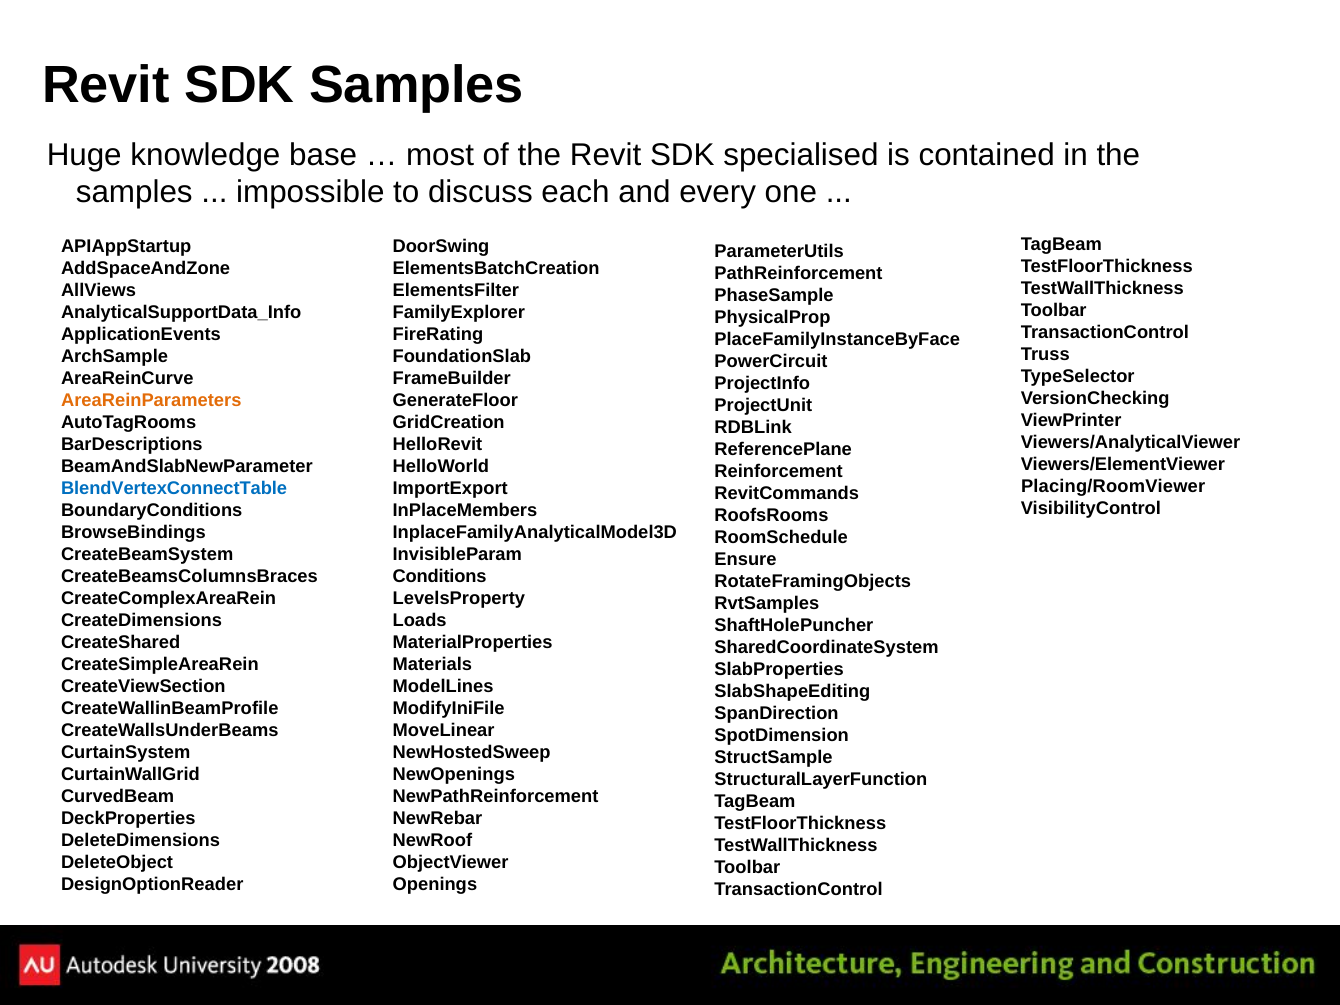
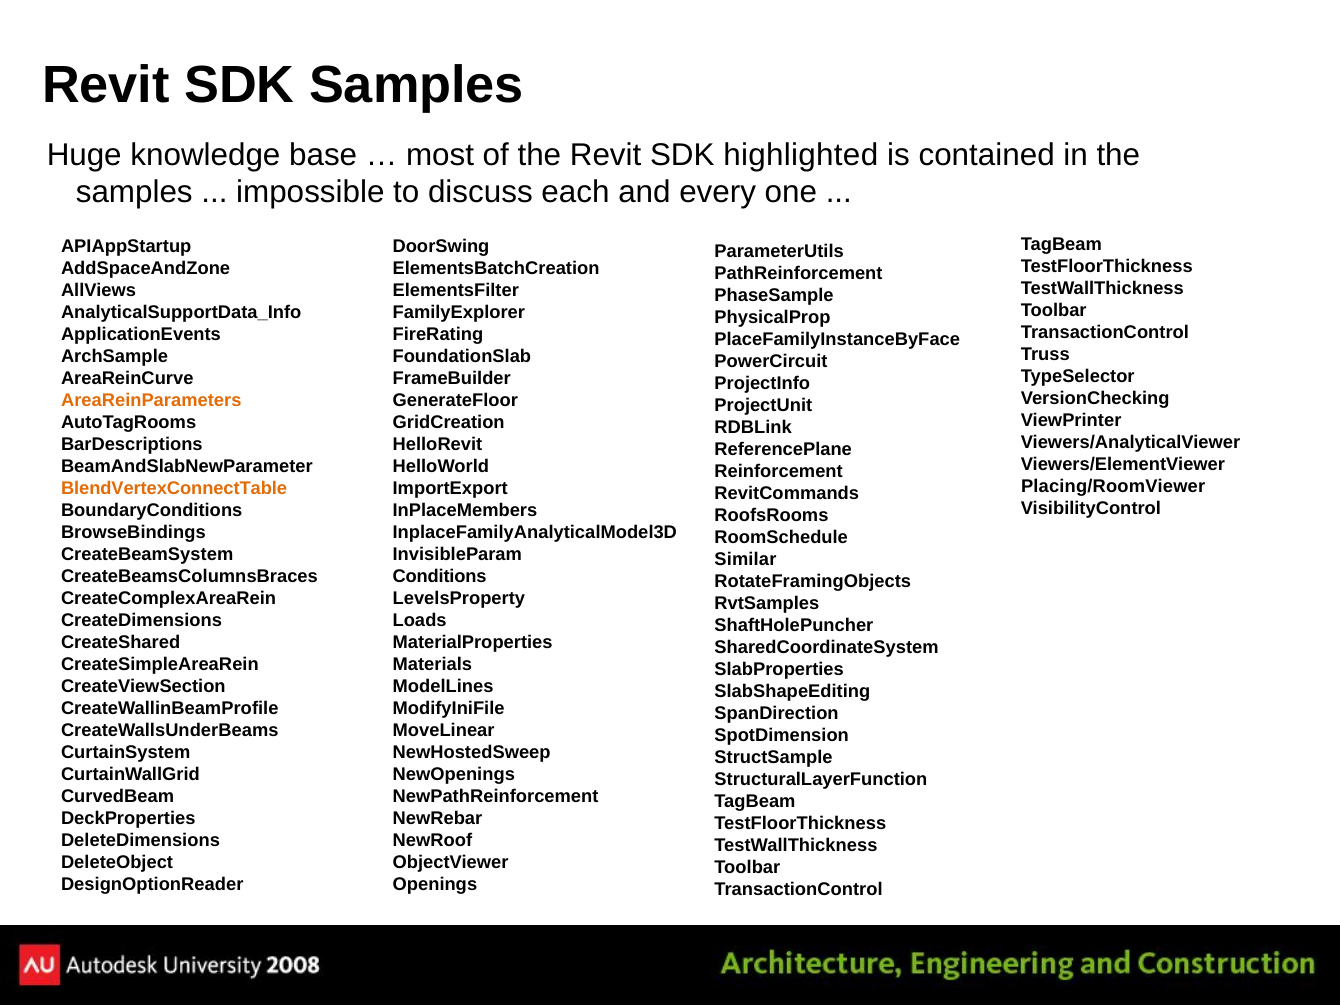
specialised: specialised -> highlighted
BlendVertexConnectTable colour: blue -> orange
Ensure: Ensure -> Similar
